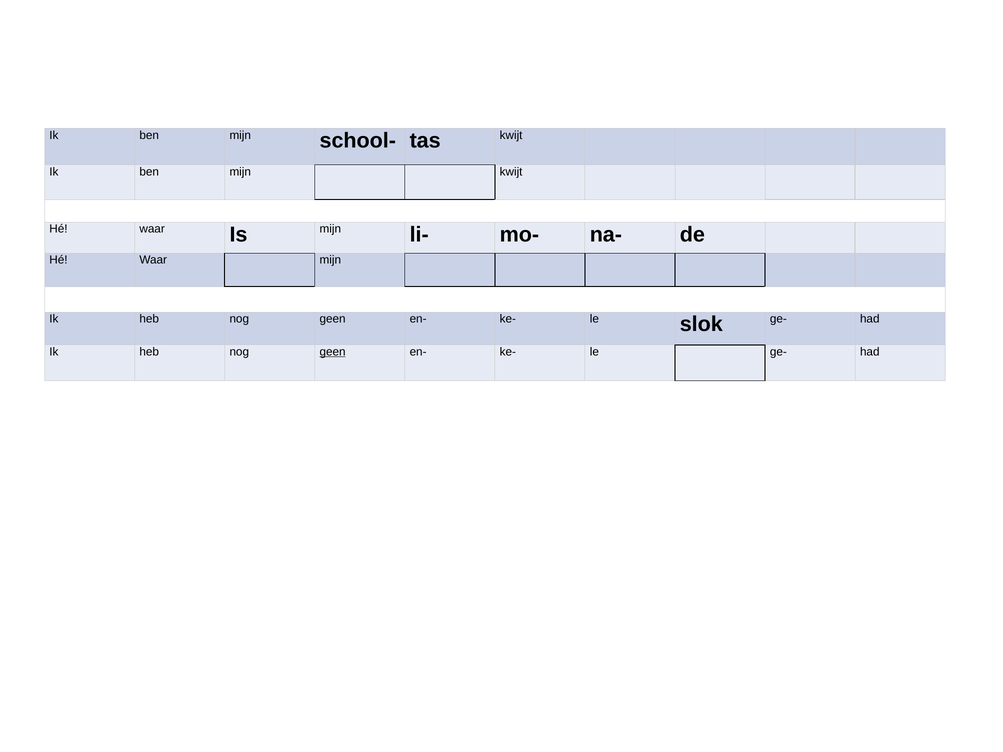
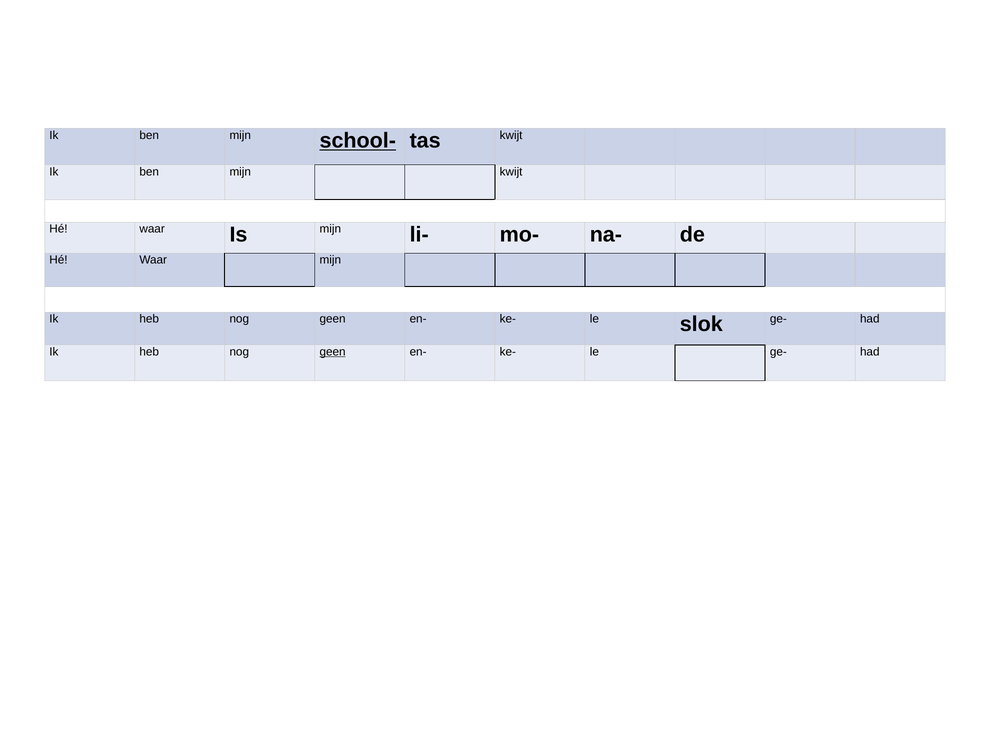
school- underline: none -> present
